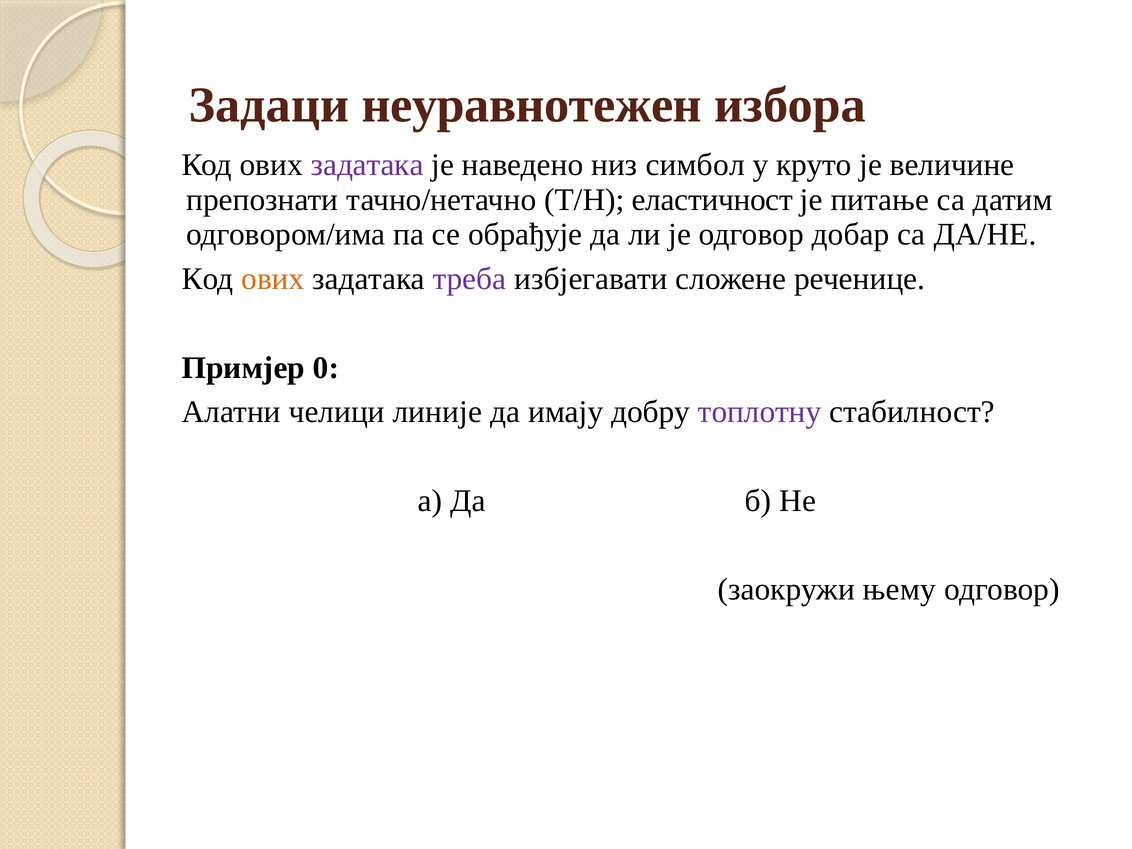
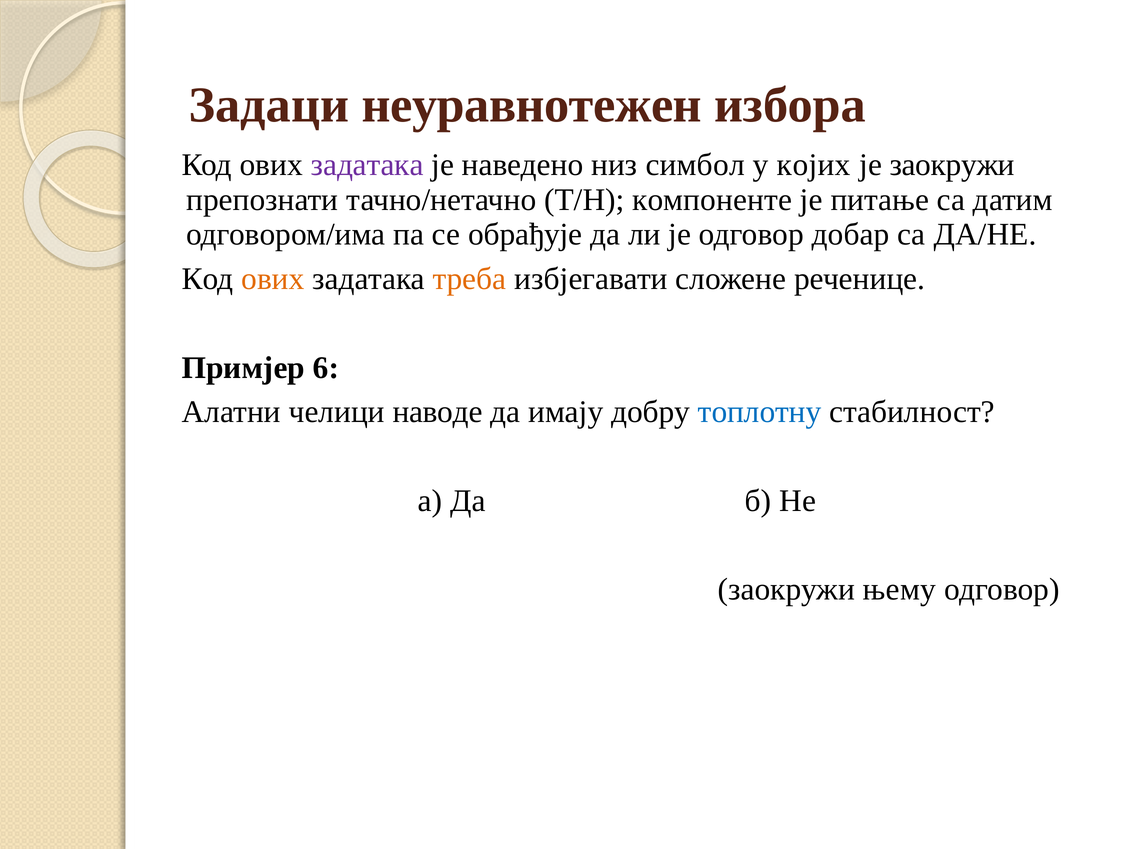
круто: круто -> којих
је величине: величине -> заокружи
еластичност: еластичност -> компоненте
треба colour: purple -> orange
0: 0 -> 6
линије: линије -> наводе
топлотну colour: purple -> blue
